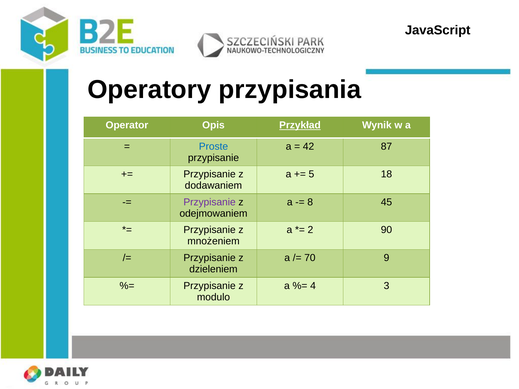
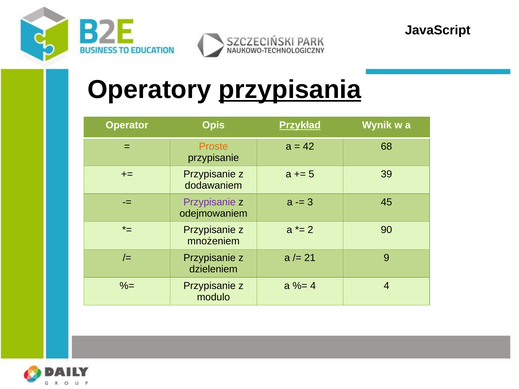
przypisania underline: none -> present
Proste colour: blue -> orange
87: 87 -> 68
18: 18 -> 39
8: 8 -> 3
70: 70 -> 21
4 3: 3 -> 4
